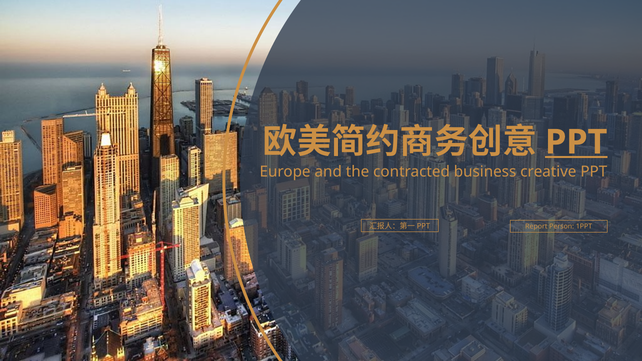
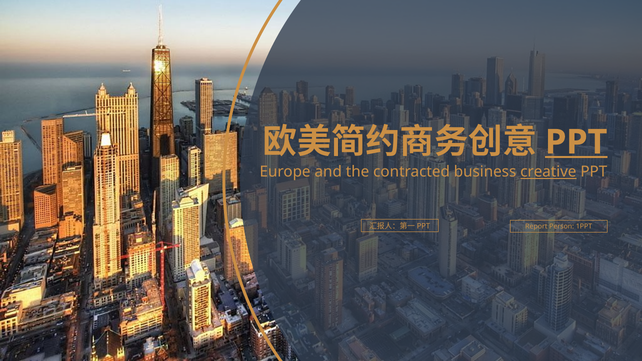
creative underline: none -> present
